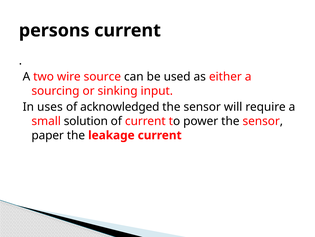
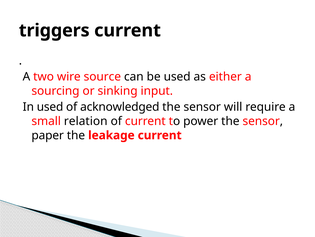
persons: persons -> triggers
In uses: uses -> used
solution: solution -> relation
